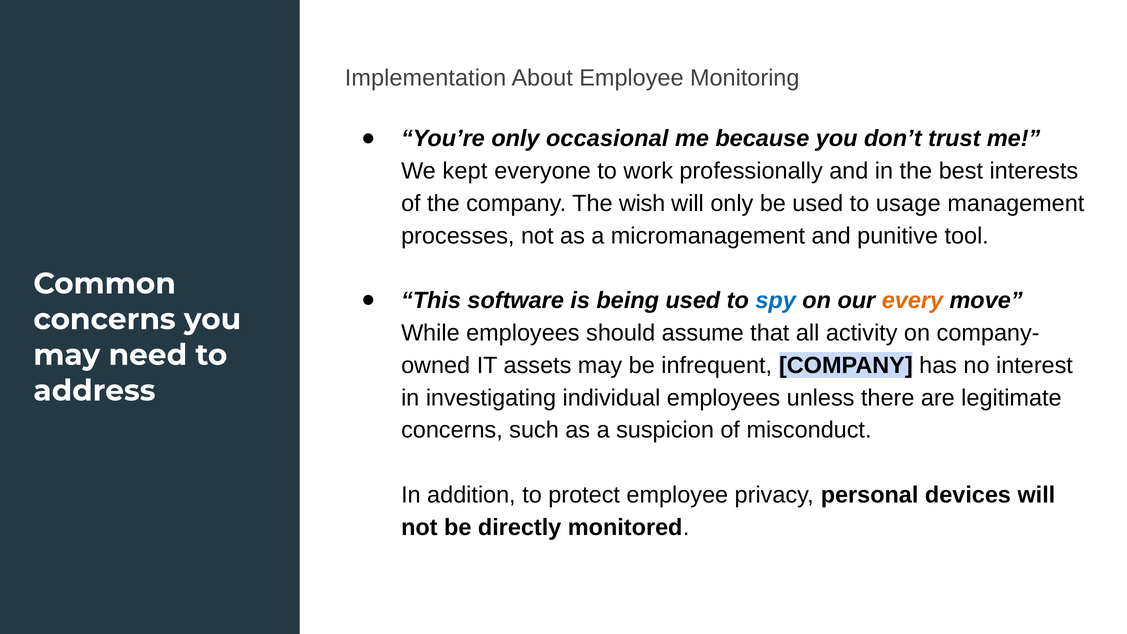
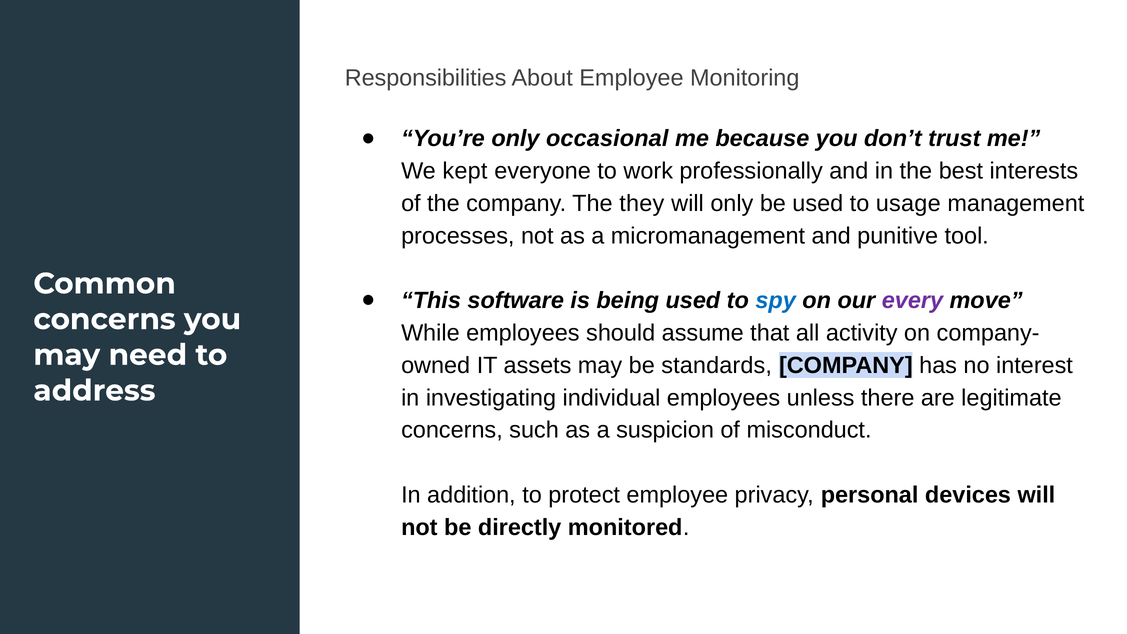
Implementation: Implementation -> Responsibilities
wish: wish -> they
every colour: orange -> purple
infrequent: infrequent -> standards
